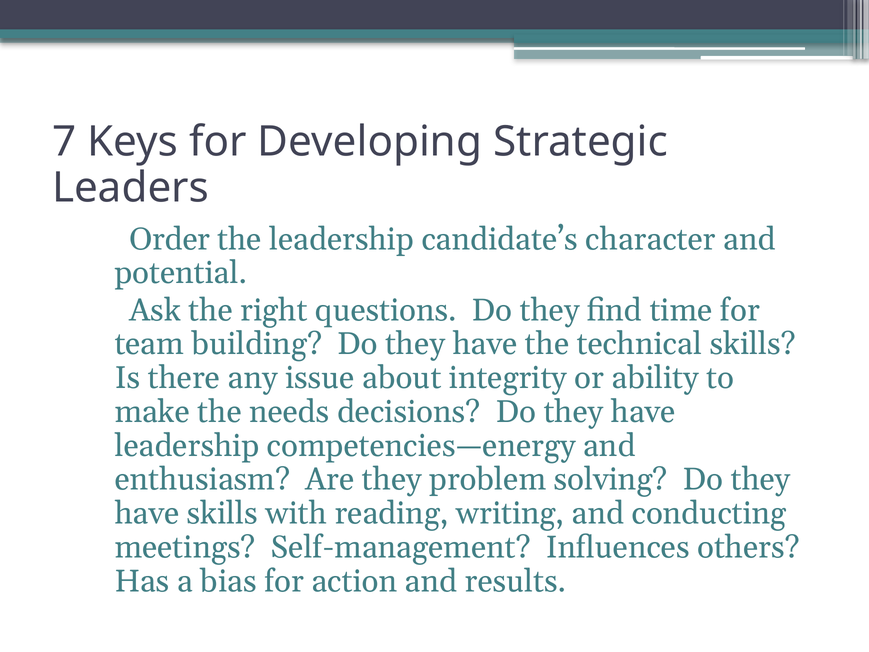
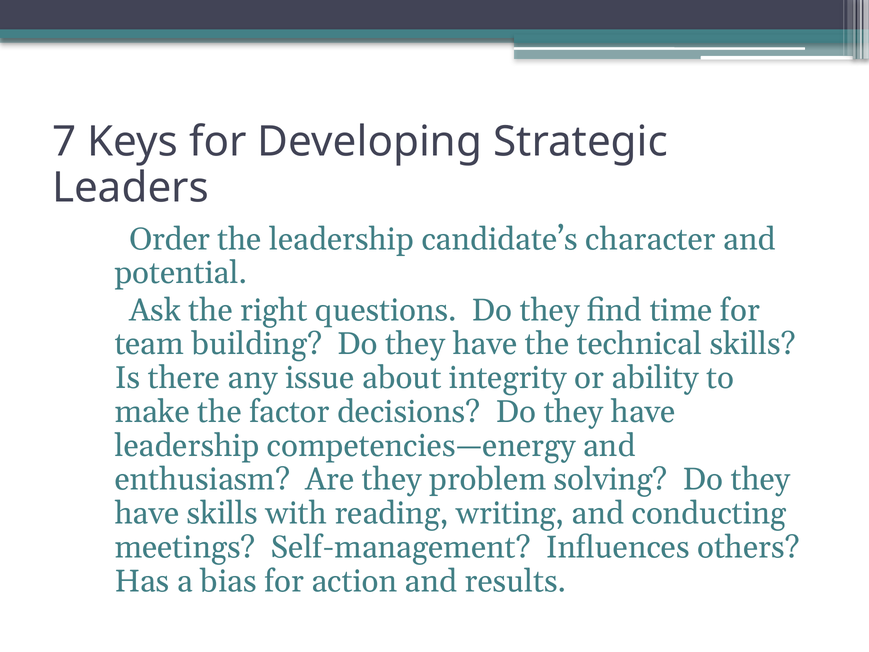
needs: needs -> factor
